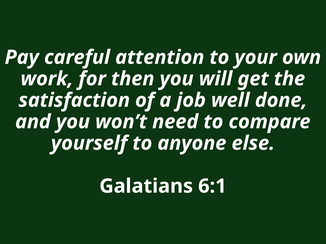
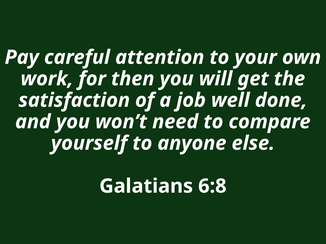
6:1: 6:1 -> 6:8
